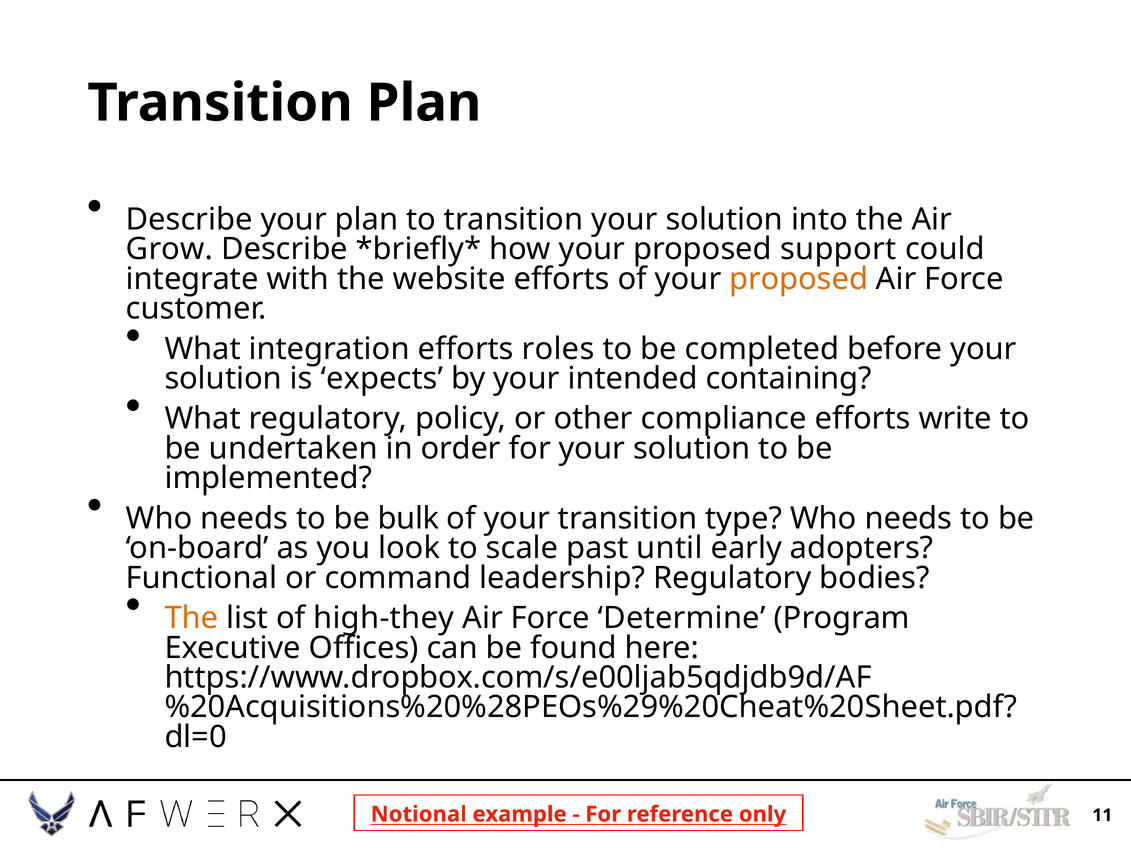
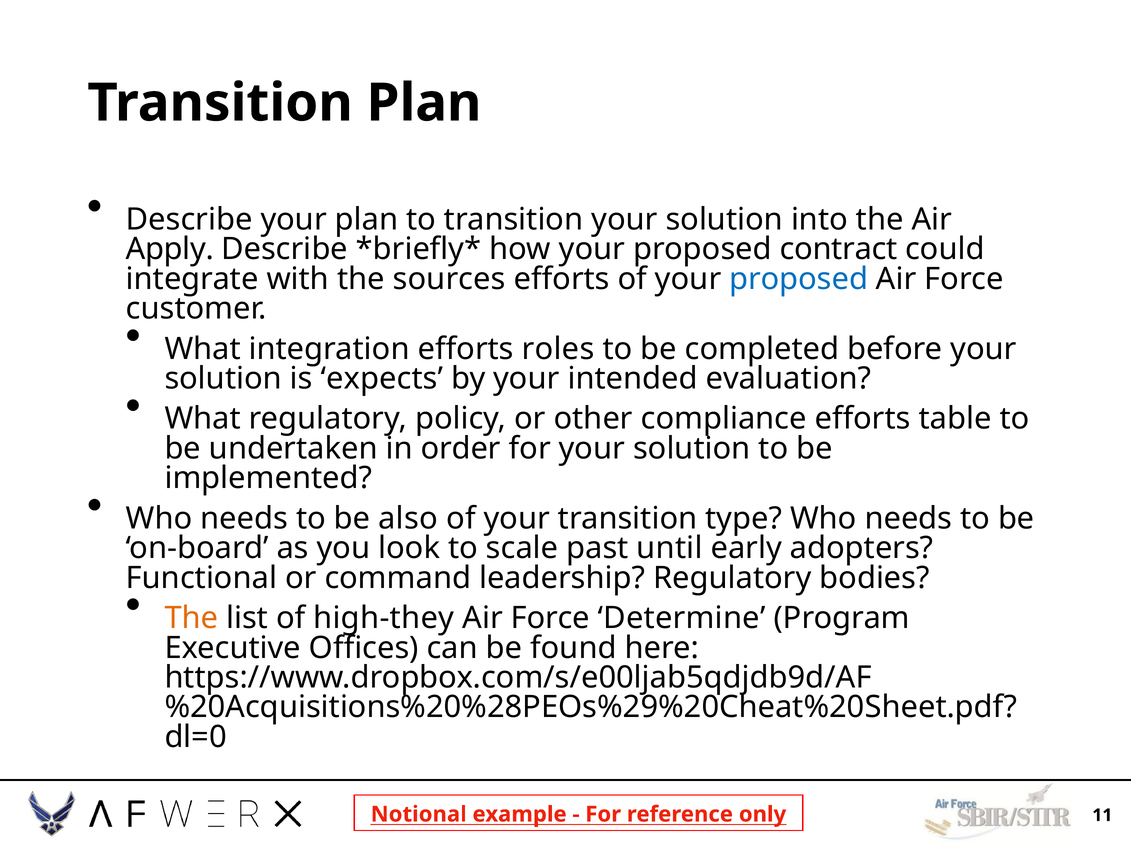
Grow: Grow -> Apply
support: support -> contract
website: website -> sources
proposed at (799, 279) colour: orange -> blue
containing: containing -> evaluation
write: write -> table
bulk: bulk -> also
